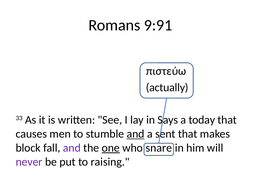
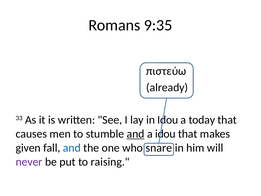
9:91: 9:91 -> 9:35
actually: actually -> already
in Says: Says -> Idou
a sent: sent -> idou
block: block -> given
and at (72, 148) colour: purple -> blue
one underline: present -> none
